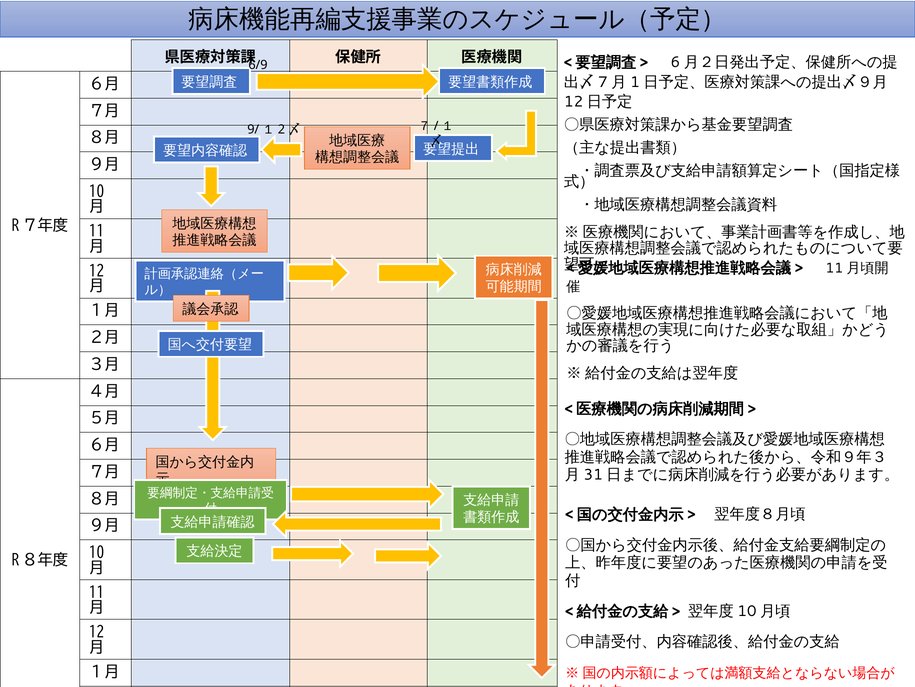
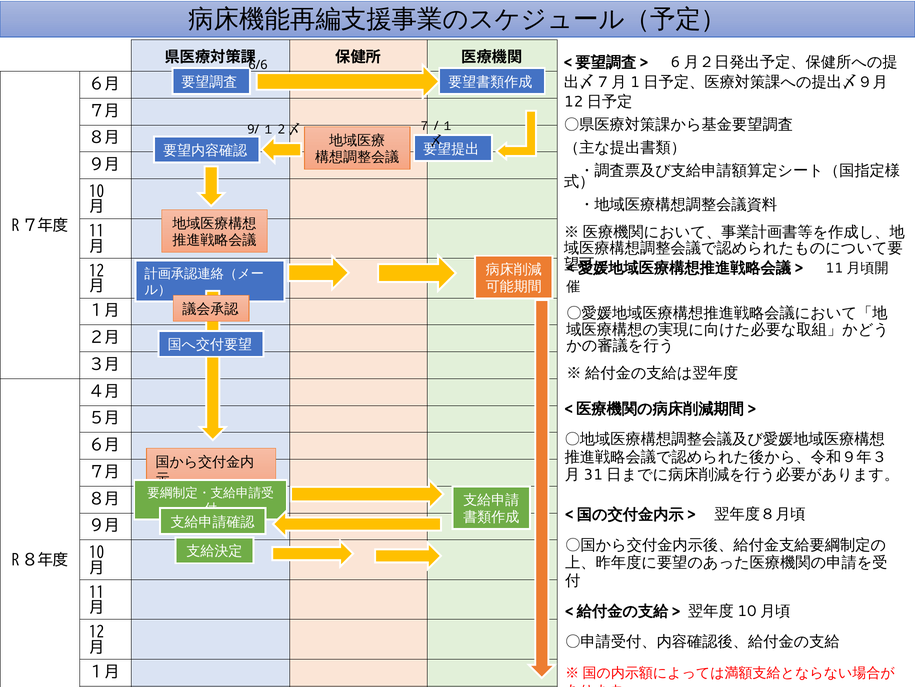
6/9: 6/9 -> 6/6
